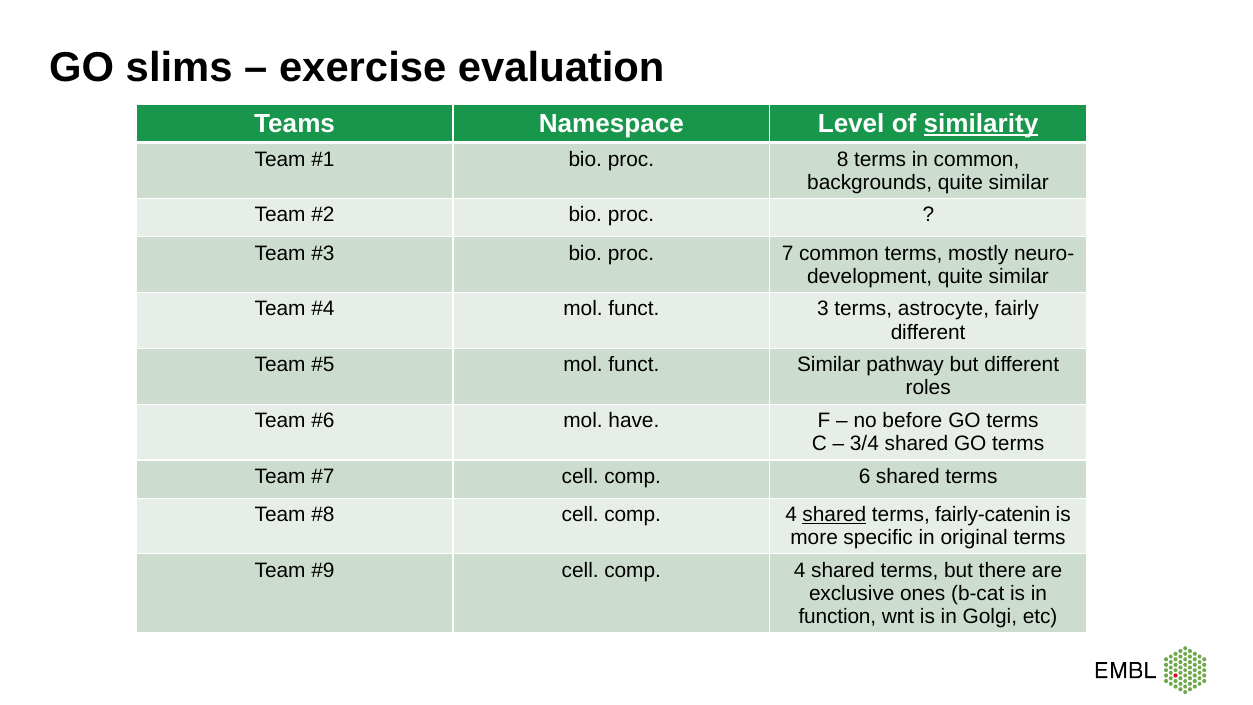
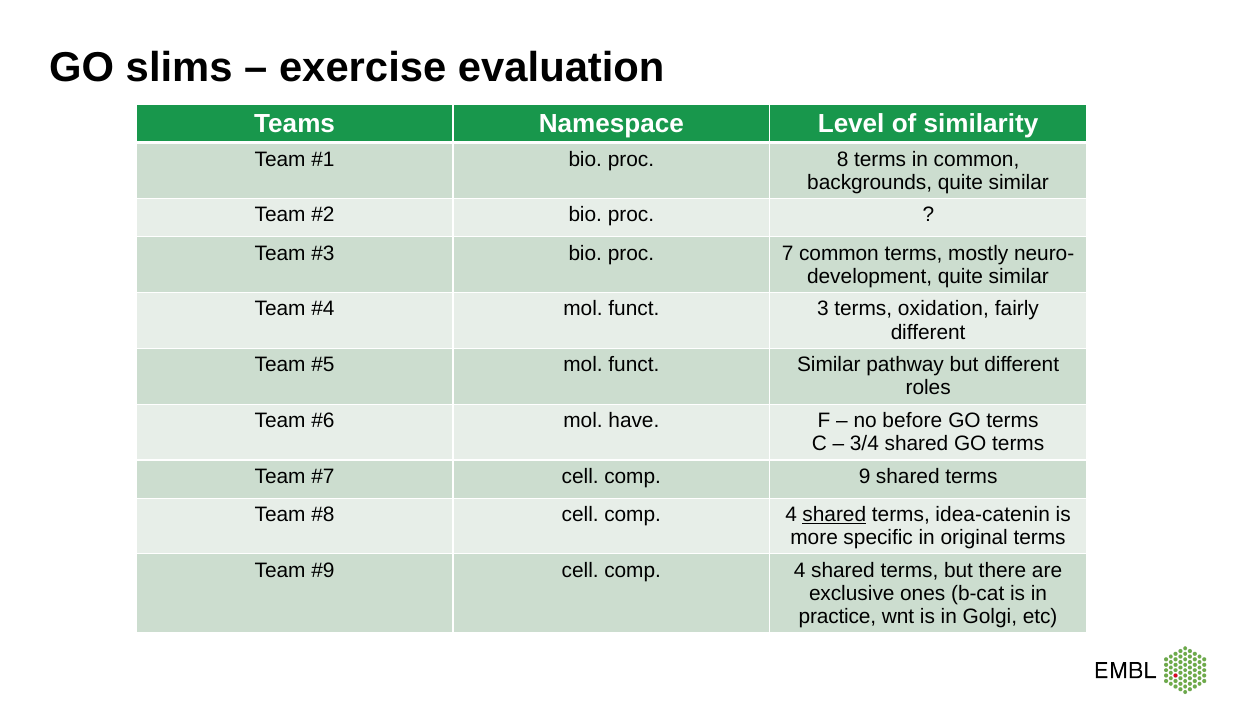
similarity underline: present -> none
astrocyte: astrocyte -> oxidation
6: 6 -> 9
fairly-catenin: fairly-catenin -> idea-catenin
function: function -> practice
